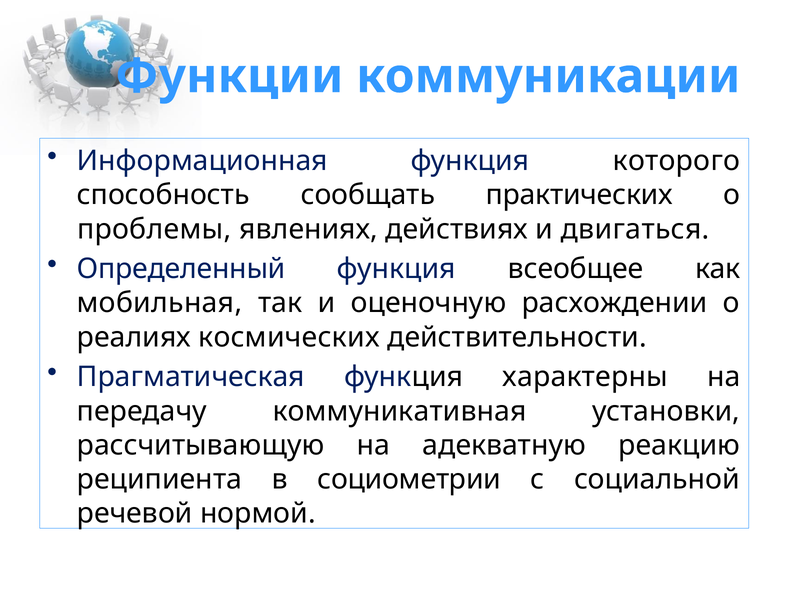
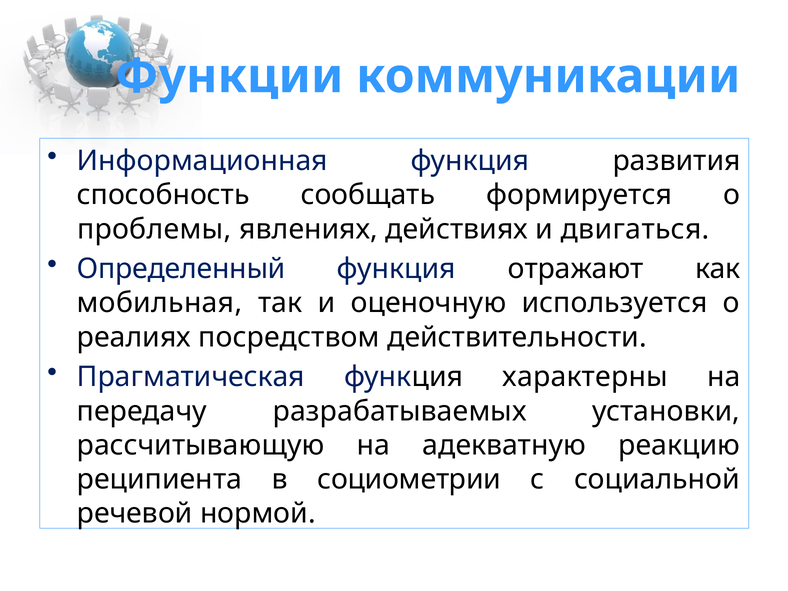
которого: которого -> развития
практических: практических -> формируется
всеобщее: всеобщее -> отражают
расхождении: расхождении -> используется
космических: космических -> посредством
коммуникативная: коммуникативная -> разрабатываемых
